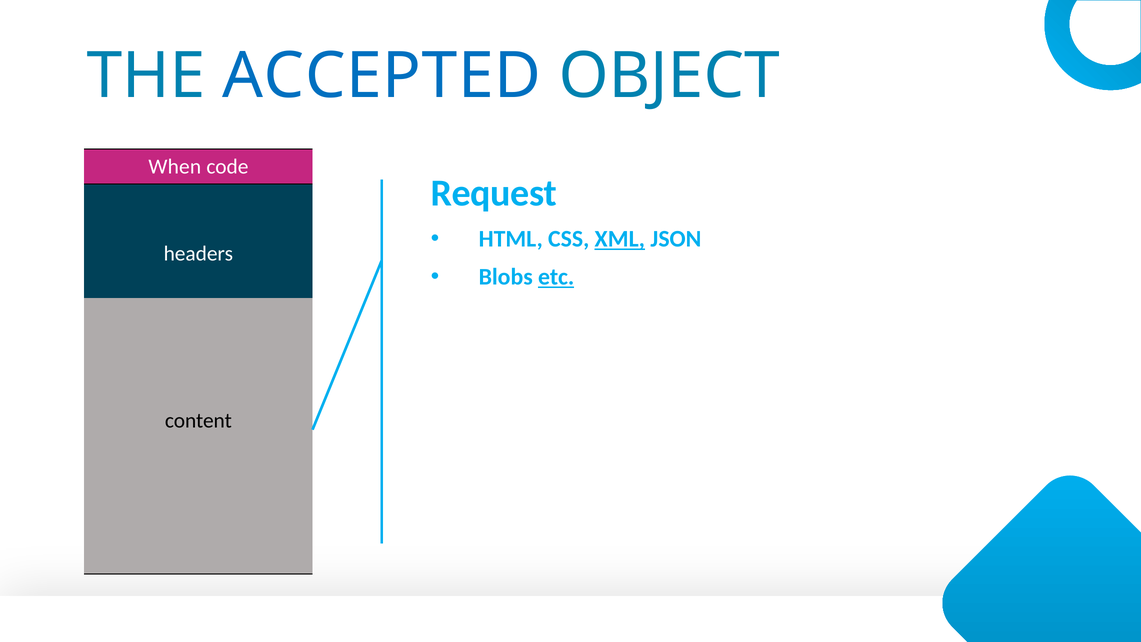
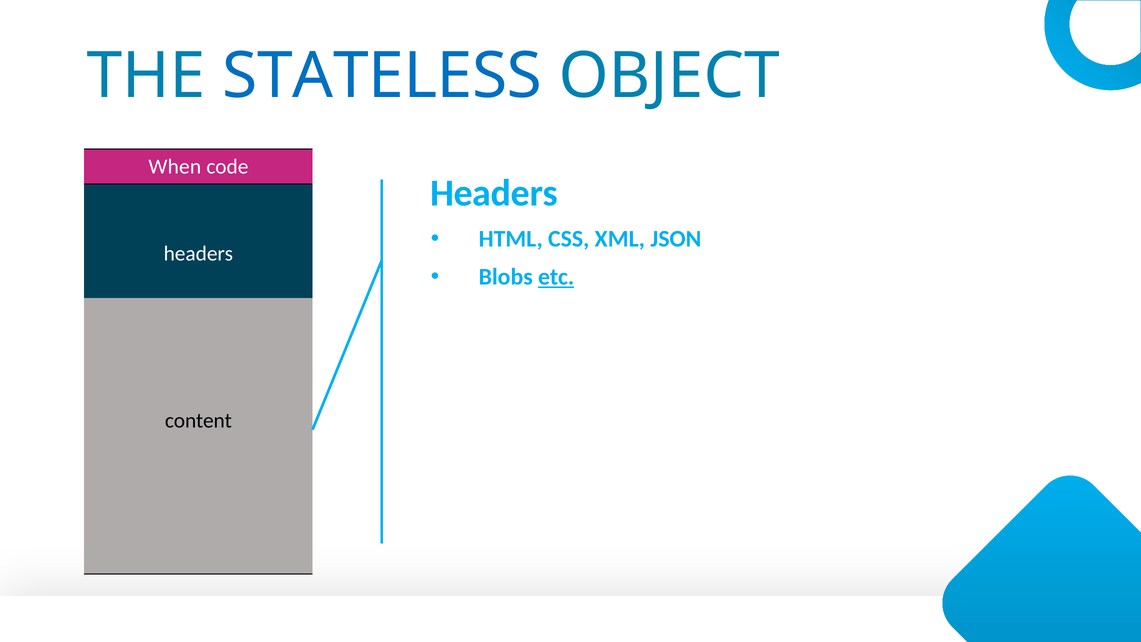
ACCEPTED: ACCEPTED -> STATELESS
Request at (494, 193): Request -> Headers
XML underline: present -> none
